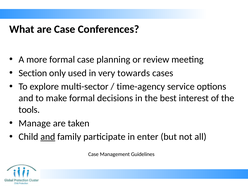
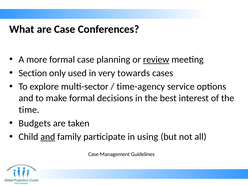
review underline: none -> present
tools: tools -> time
Manage: Manage -> Budgets
enter: enter -> using
